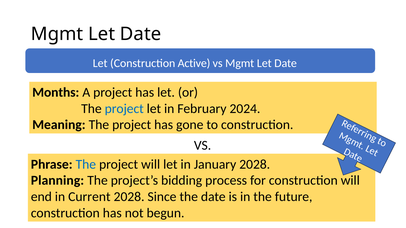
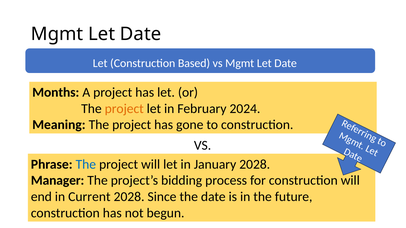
Active: Active -> Based
project at (124, 109) colour: blue -> orange
Planning: Planning -> Manager
